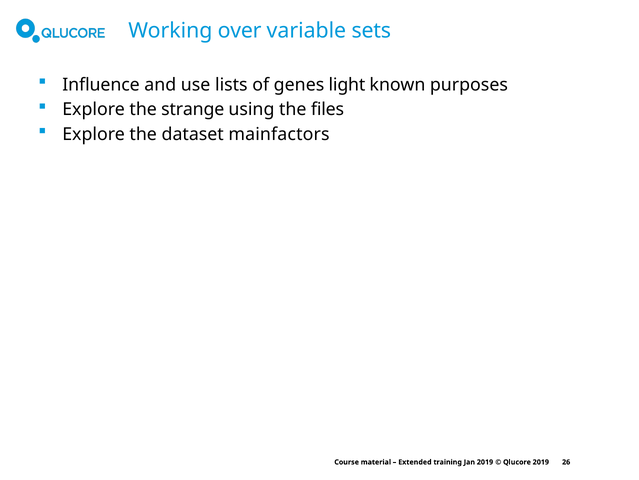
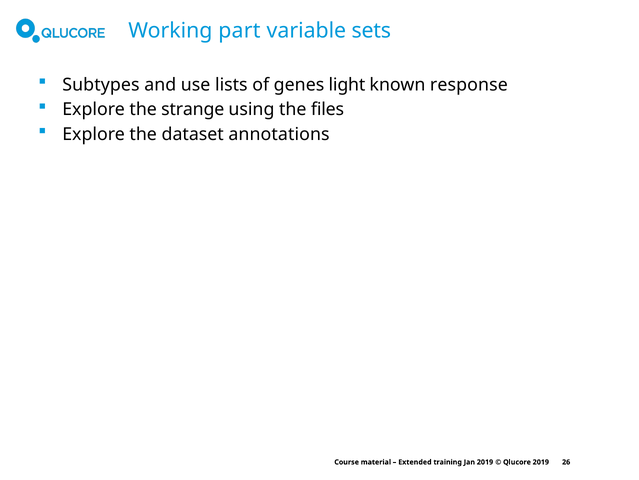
over: over -> part
Influence: Influence -> Subtypes
purposes: purposes -> response
mainfactors: mainfactors -> annotations
